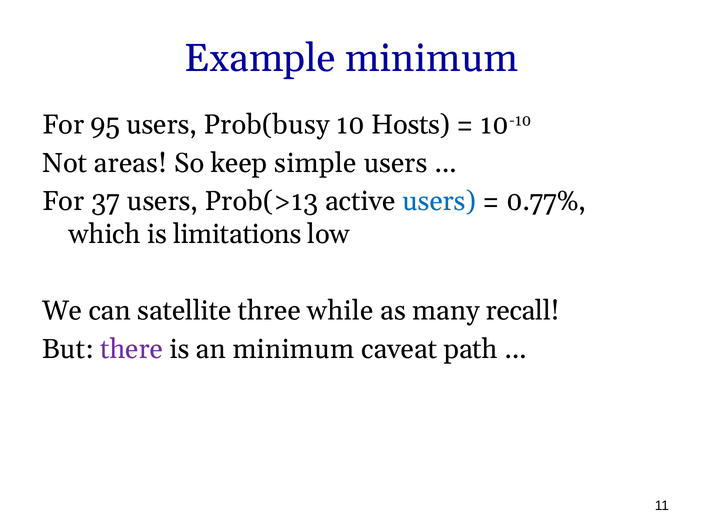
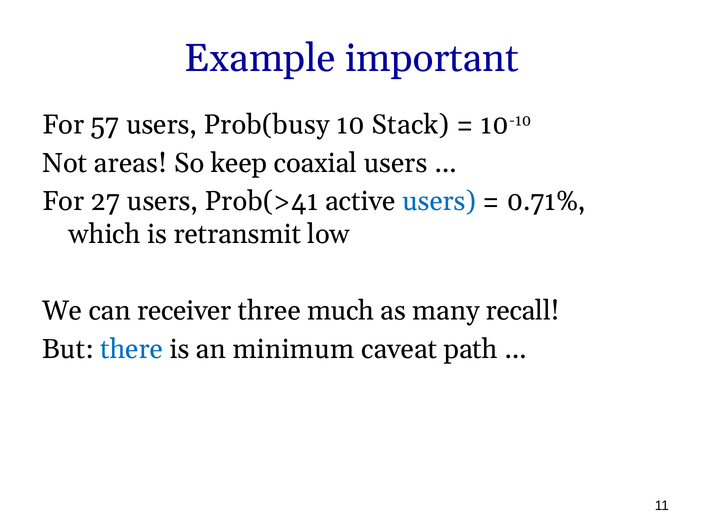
Example minimum: minimum -> important
95: 95 -> 57
Hosts: Hosts -> Stack
simple: simple -> coaxial
37: 37 -> 27
Prob(>13: Prob(>13 -> Prob(>41
0.77%: 0.77% -> 0.71%
limitations: limitations -> retransmit
satellite: satellite -> receiver
while: while -> much
there colour: purple -> blue
